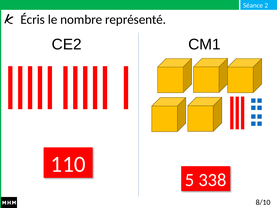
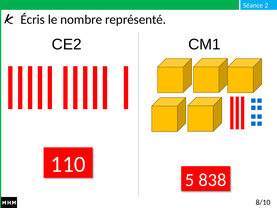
338: 338 -> 838
